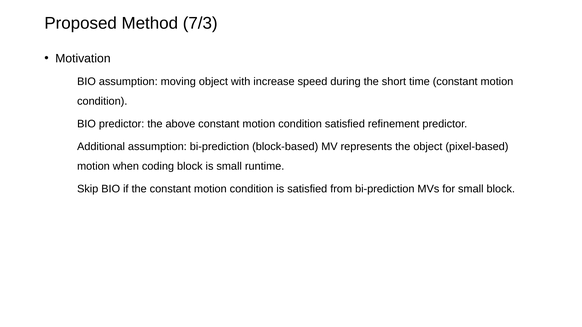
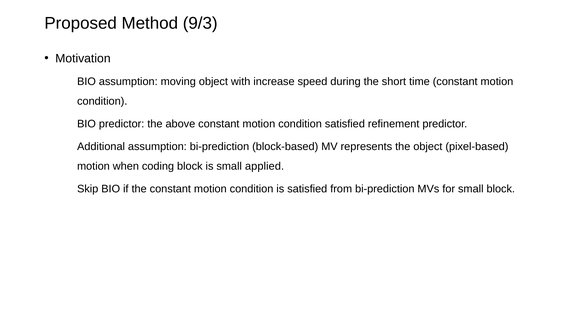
7/3: 7/3 -> 9/3
runtime: runtime -> applied
